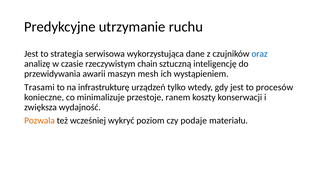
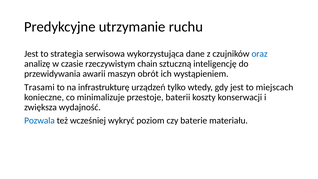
mesh: mesh -> obrót
procesów: procesów -> miejscach
ranem: ranem -> baterii
Pozwala colour: orange -> blue
podaje: podaje -> baterie
